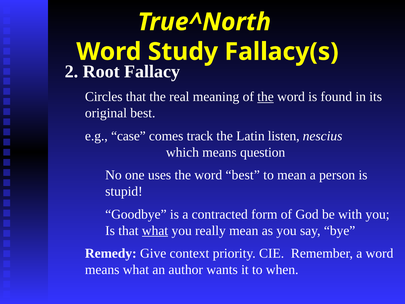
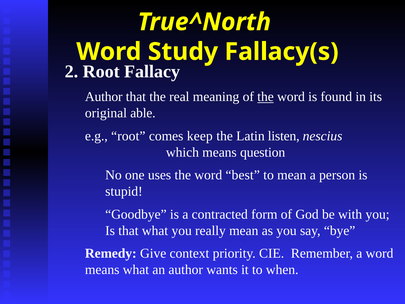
Circles at (104, 97): Circles -> Author
original best: best -> able
e.g case: case -> root
track: track -> keep
what at (155, 230) underline: present -> none
